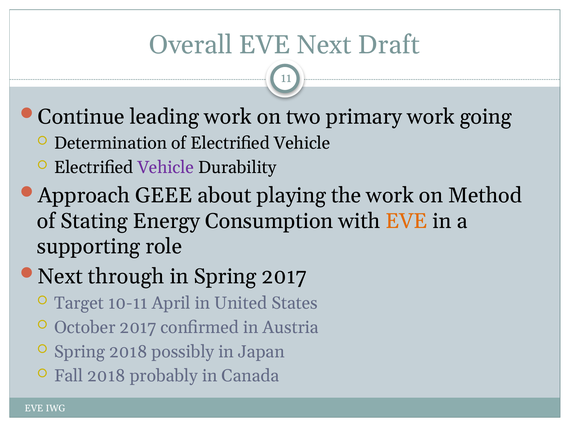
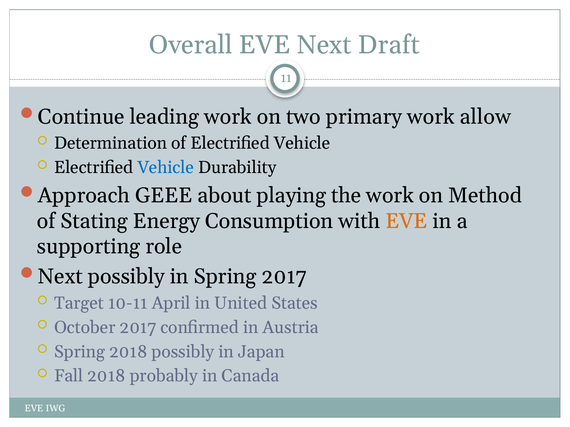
going: going -> allow
Vehicle at (166, 168) colour: purple -> blue
Next through: through -> possibly
